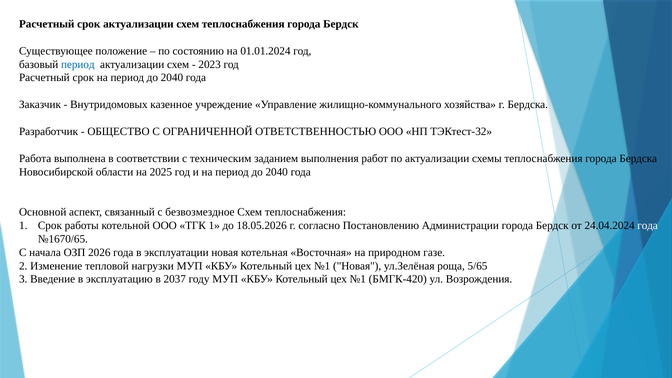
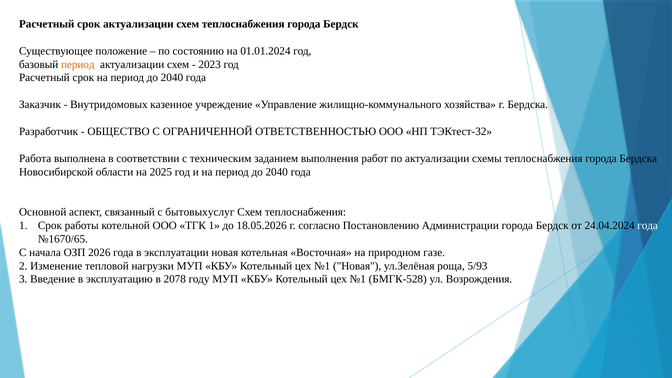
период at (78, 64) colour: blue -> orange
безвозмездное: безвозмездное -> бытовыхуслуг
5/65: 5/65 -> 5/93
2037: 2037 -> 2078
БМГК-420: БМГК-420 -> БМГК-528
